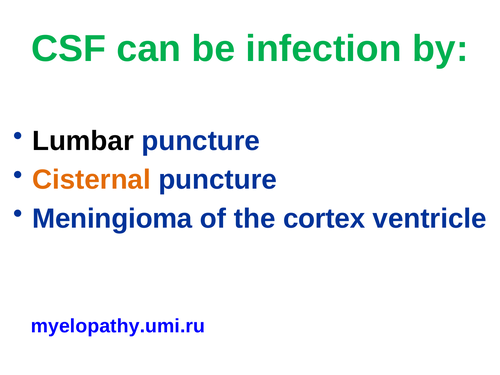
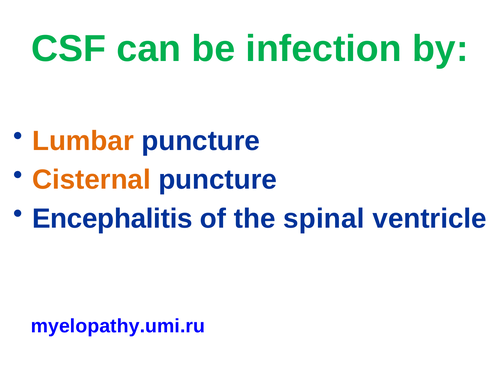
Lumbar colour: black -> orange
Meningioma: Meningioma -> Encephalitis
cortex: cortex -> spinal
